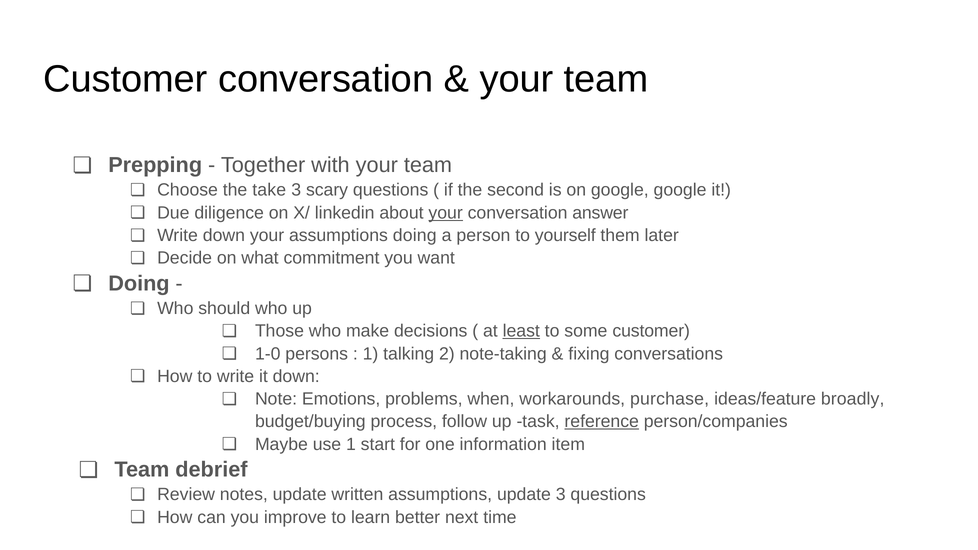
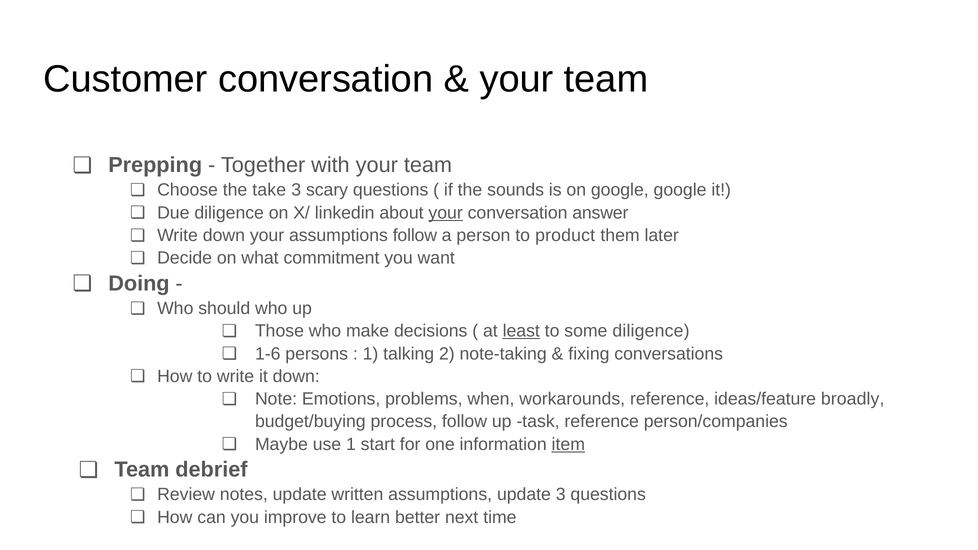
second: second -> sounds
assumptions doing: doing -> follow
yourself: yourself -> product
some customer: customer -> diligence
1-0: 1-0 -> 1-6
workarounds purchase: purchase -> reference
reference at (602, 422) underline: present -> none
item underline: none -> present
